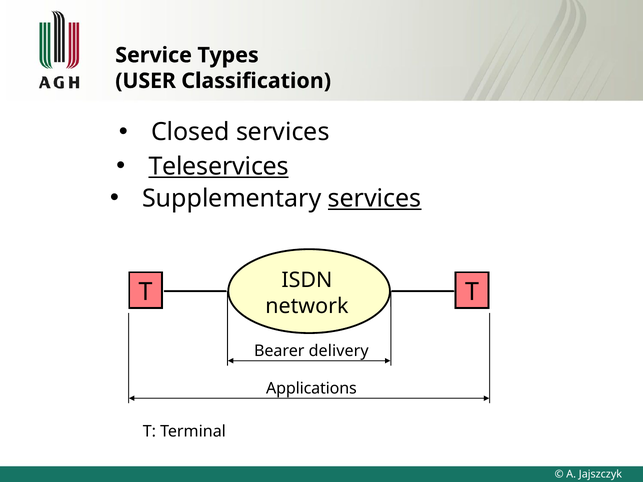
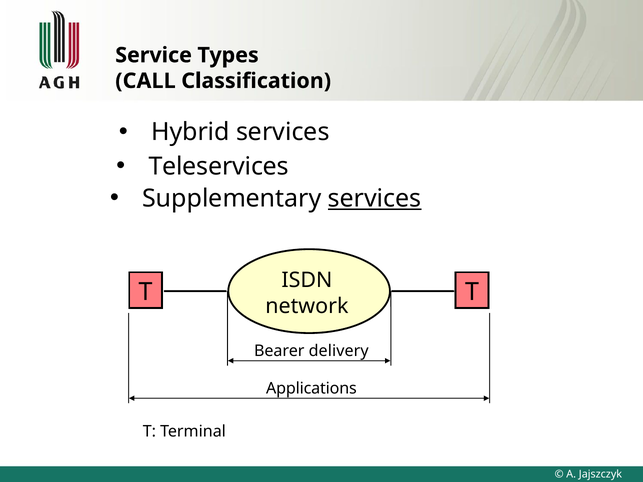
USER: USER -> CALL
Closed: Closed -> Hybrid
Teleservices underline: present -> none
